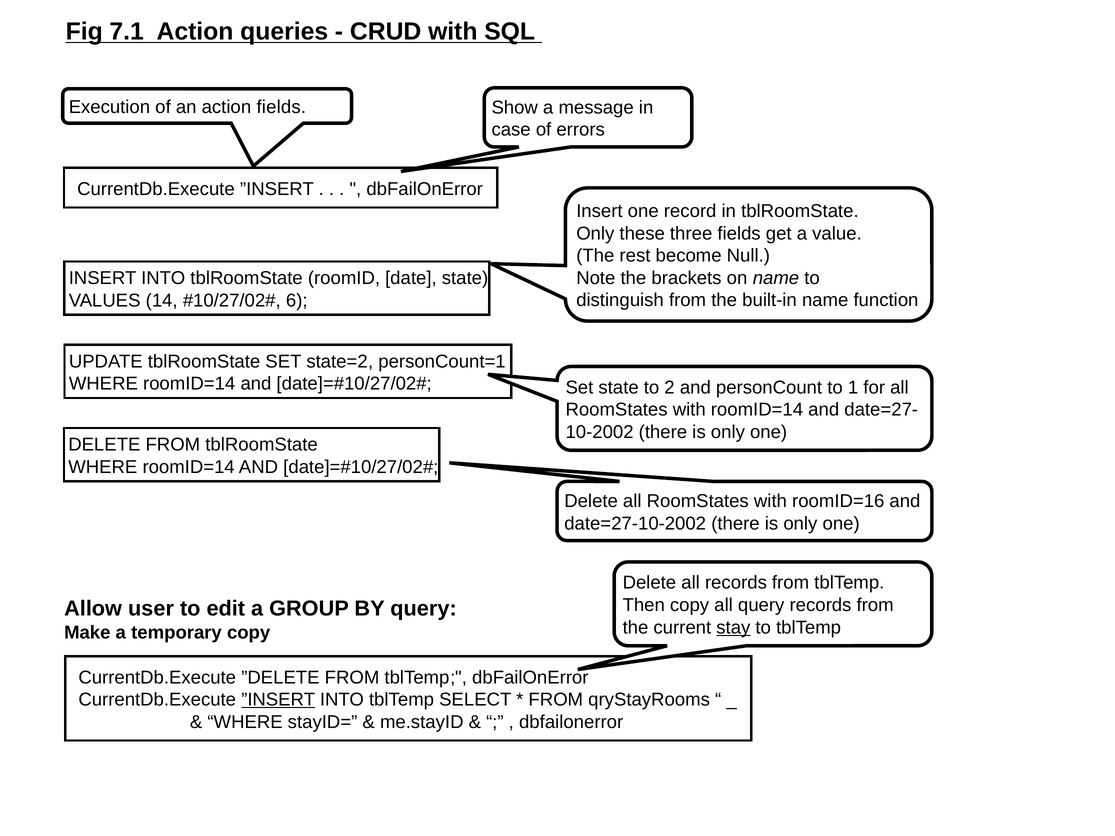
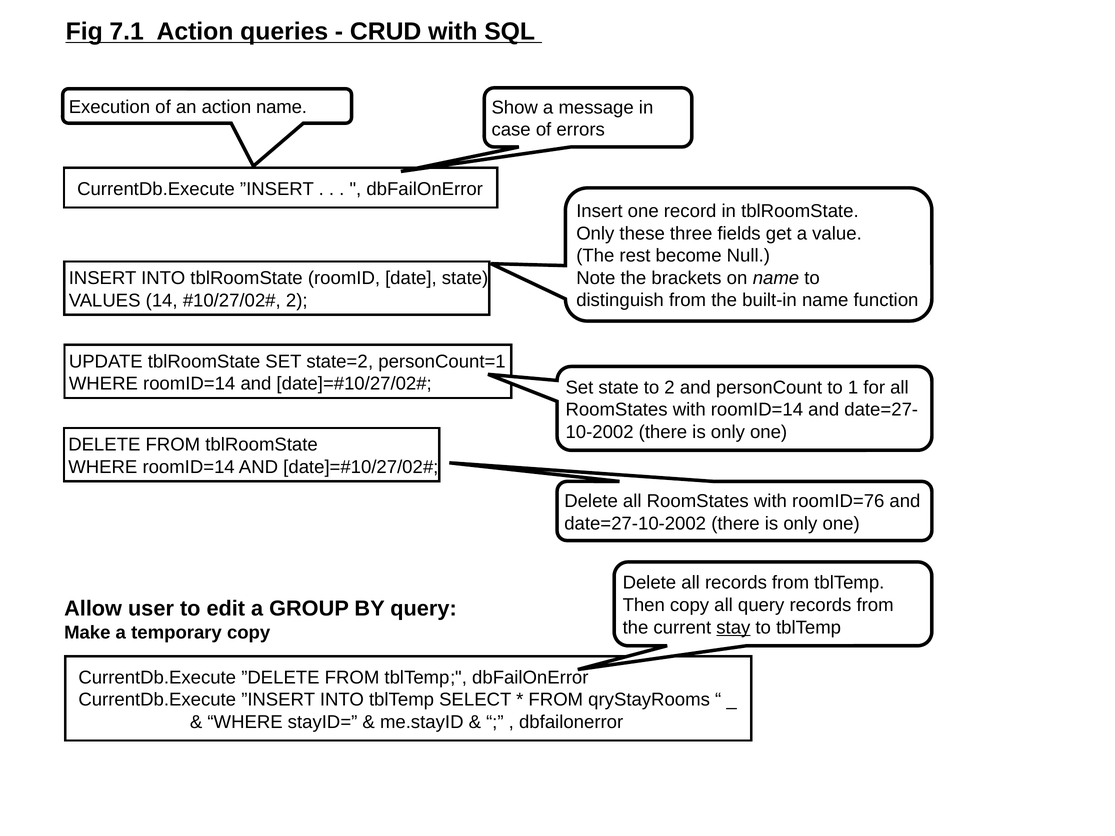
action fields: fields -> name
6 at (297, 301): 6 -> 2
roomID=16: roomID=16 -> roomID=76
”INSERT at (278, 700) underline: present -> none
